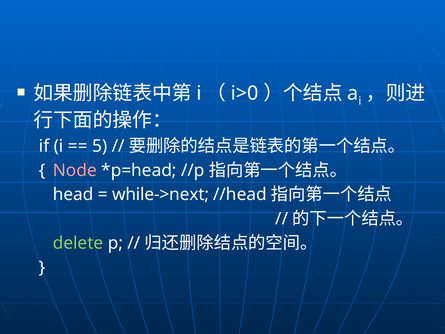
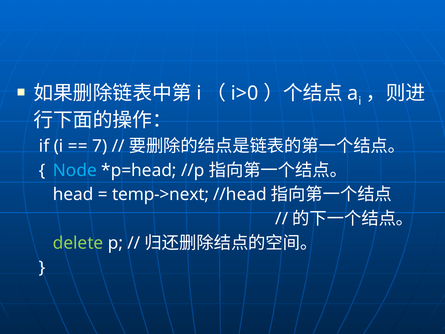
5: 5 -> 7
Node colour: pink -> light blue
while->next: while->next -> temp->next
